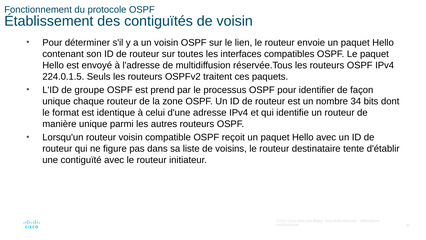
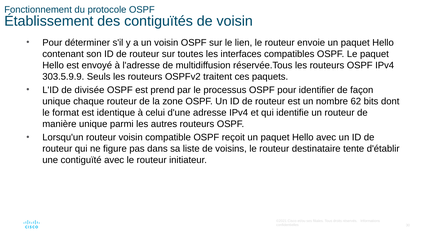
224.0.1.5: 224.0.1.5 -> 303.5.9.9
groupe: groupe -> divisée
34: 34 -> 62
